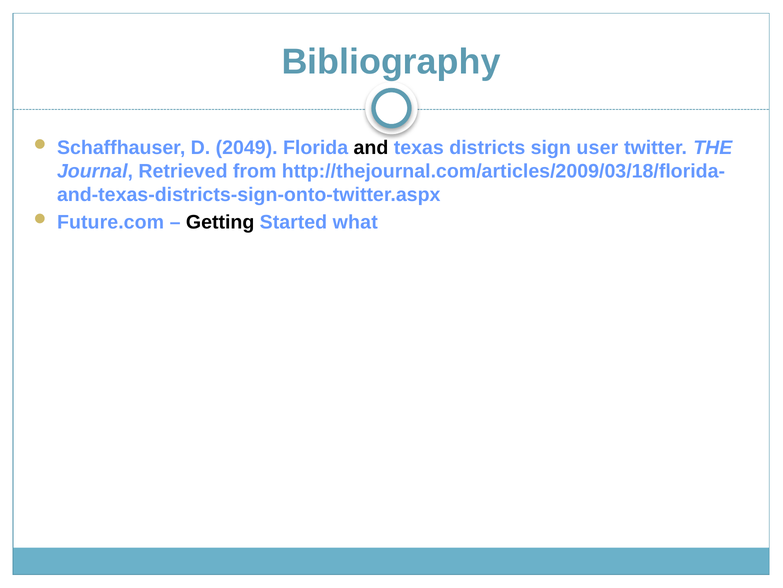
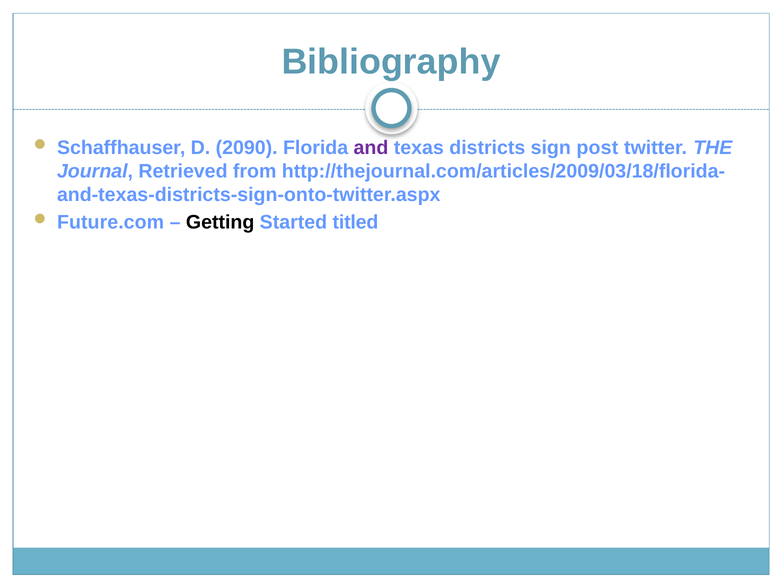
2049: 2049 -> 2090
and colour: black -> purple
user: user -> post
what: what -> titled
